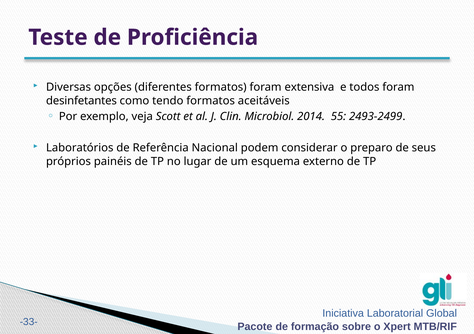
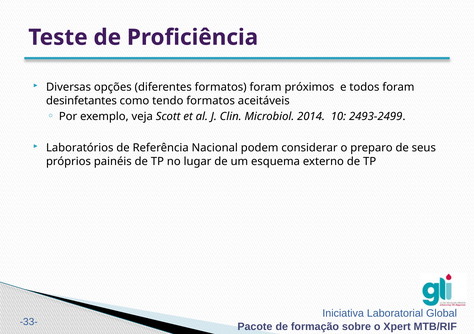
extensiva: extensiva -> próximos
55: 55 -> 10
